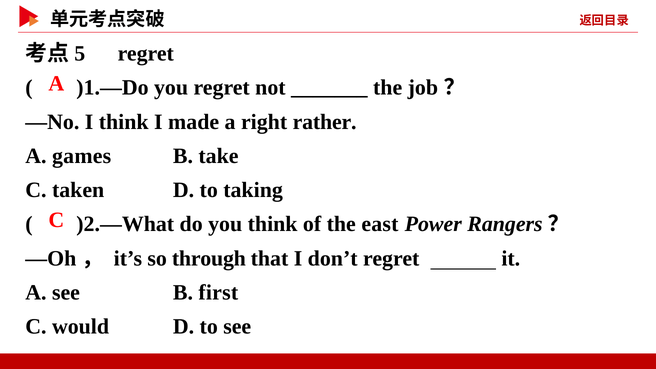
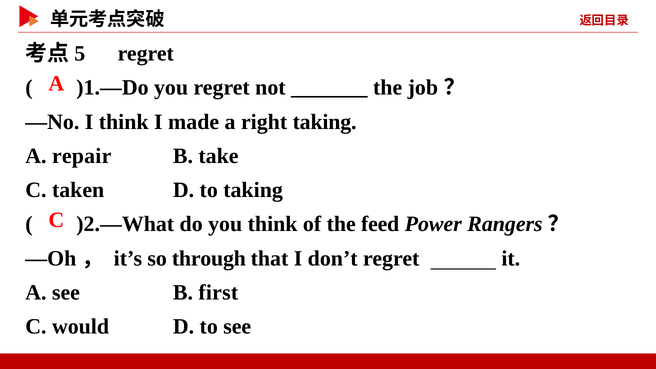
right rather: rather -> taking
games: games -> repair
east: east -> feed
